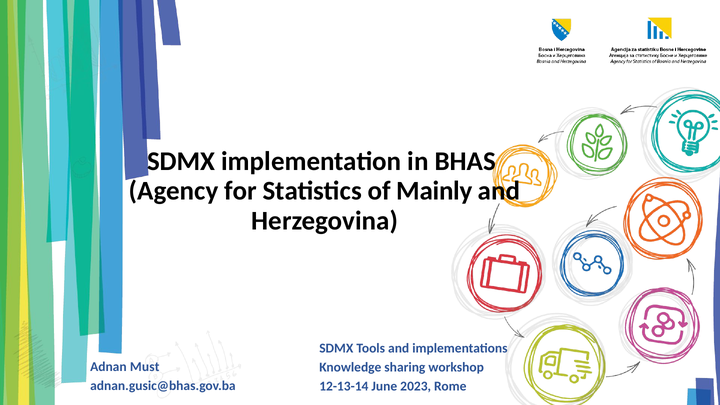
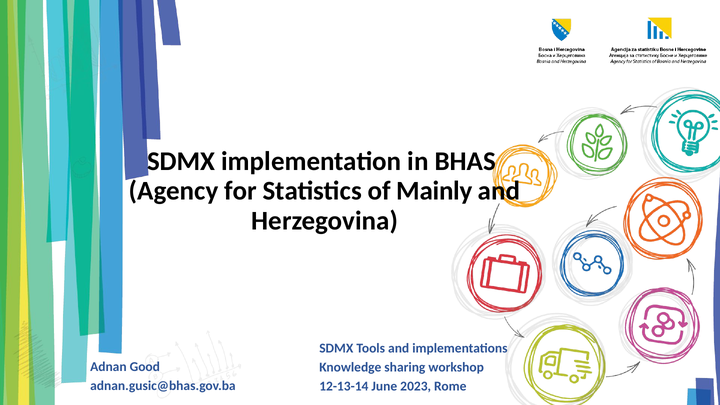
Must: Must -> Good
